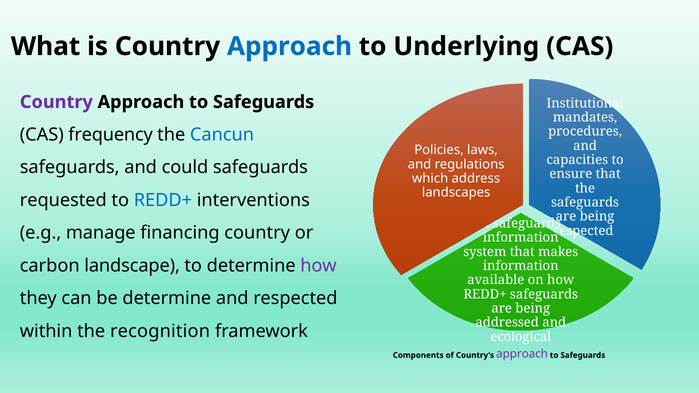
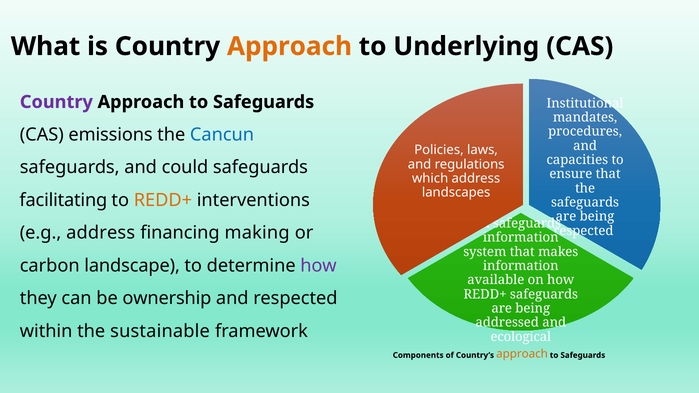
Approach at (289, 46) colour: blue -> orange
frequency: frequency -> emissions
requested: requested -> facilitating
REDD+ at (163, 200) colour: blue -> orange
e.g manage: manage -> address
financing country: country -> making
be determine: determine -> ownership
recognition: recognition -> sustainable
approach at (522, 354) colour: purple -> orange
